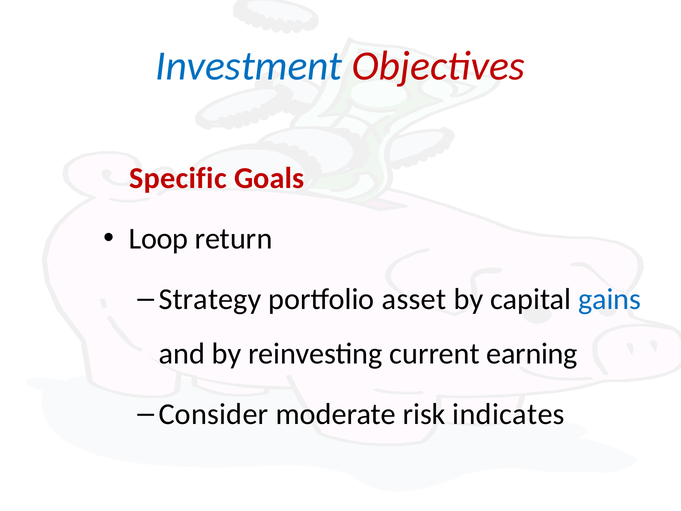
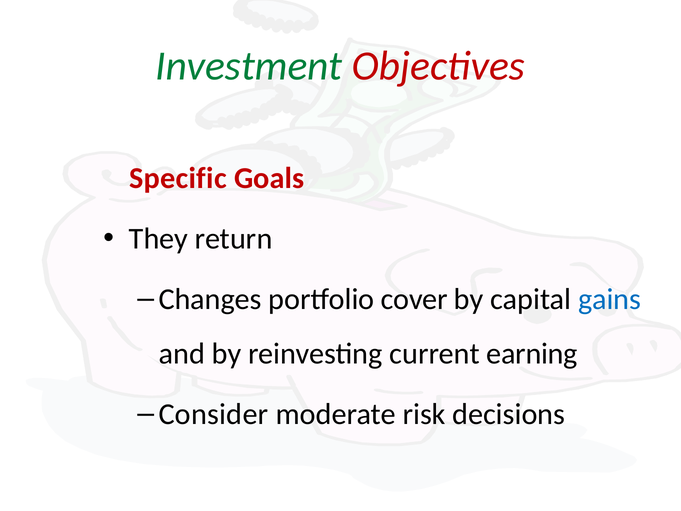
Investment colour: blue -> green
Loop: Loop -> They
Strategy: Strategy -> Changes
asset: asset -> cover
indicates: indicates -> decisions
